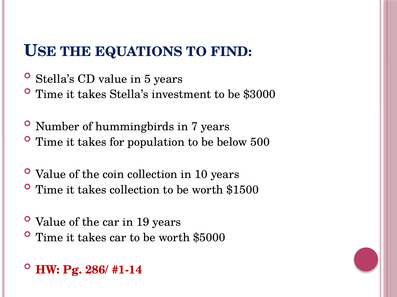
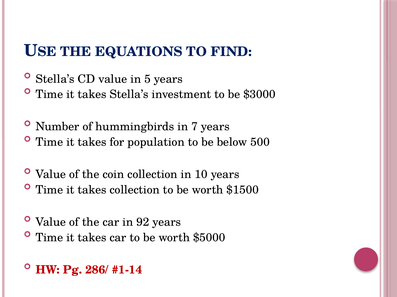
19: 19 -> 92
